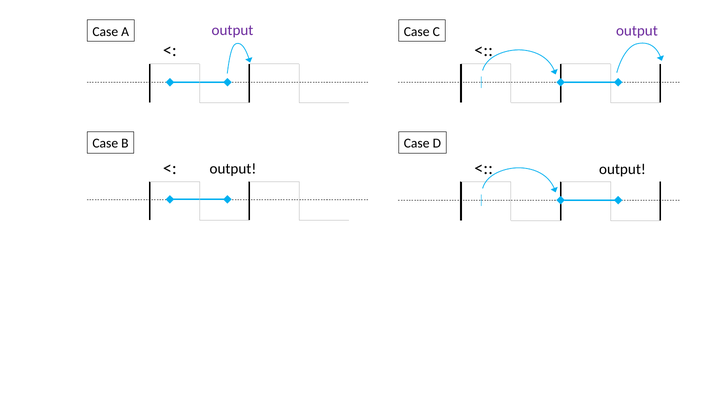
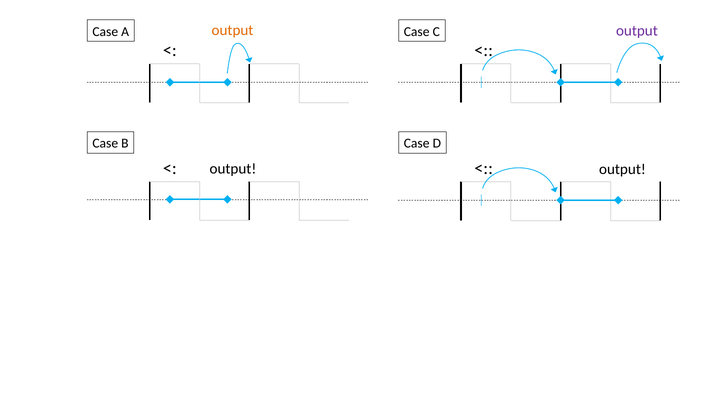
output at (232, 30) colour: purple -> orange
